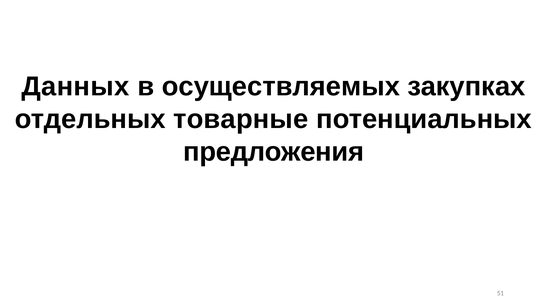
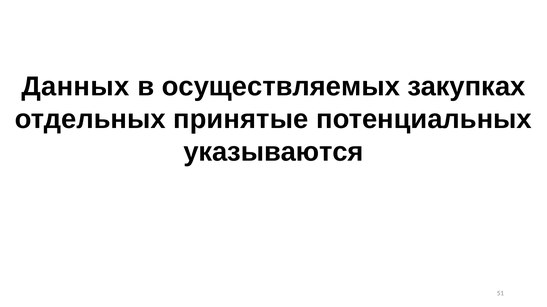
товарные: товарные -> принятые
предложения: предложения -> указываются
